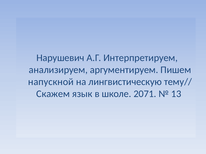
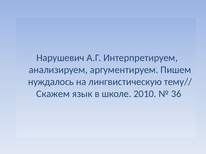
напускной: напускной -> нуждалось
2071: 2071 -> 2010
13: 13 -> 36
